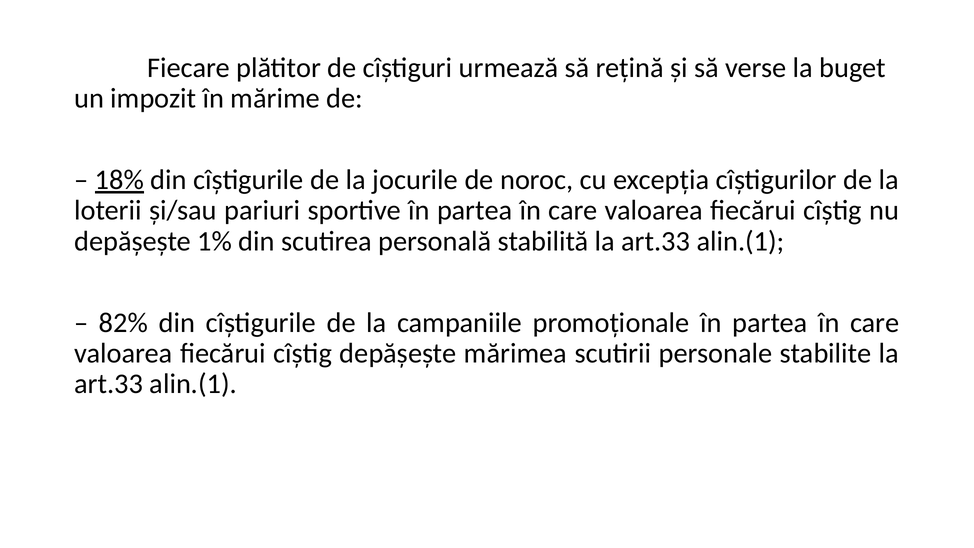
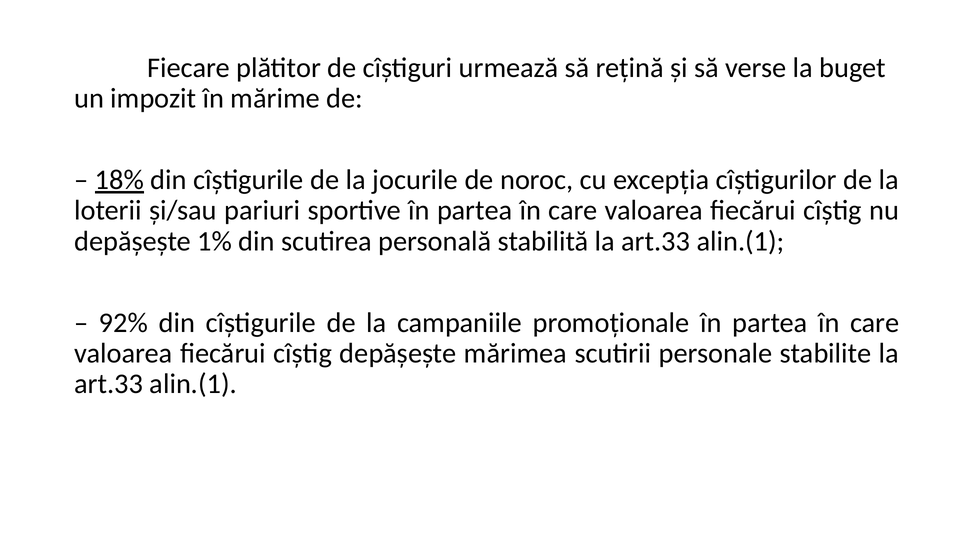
82%: 82% -> 92%
